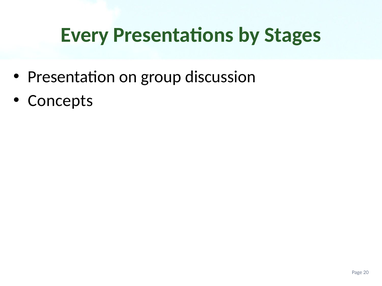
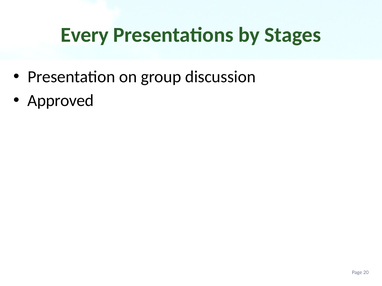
Concepts: Concepts -> Approved
